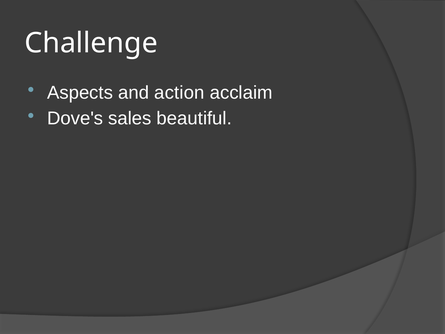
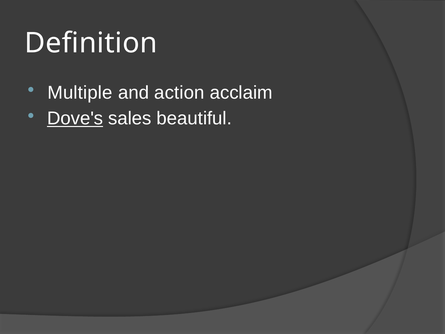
Challenge: Challenge -> Definition
Aspects: Aspects -> Multiple
Dove's underline: none -> present
